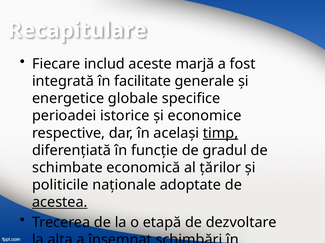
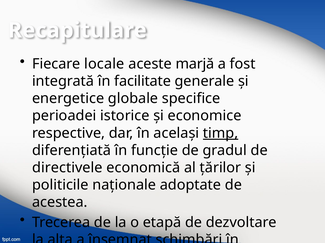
includ: includ -> locale
schimbate: schimbate -> directivele
acestea underline: present -> none
